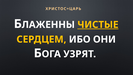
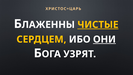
ОНИ underline: none -> present
